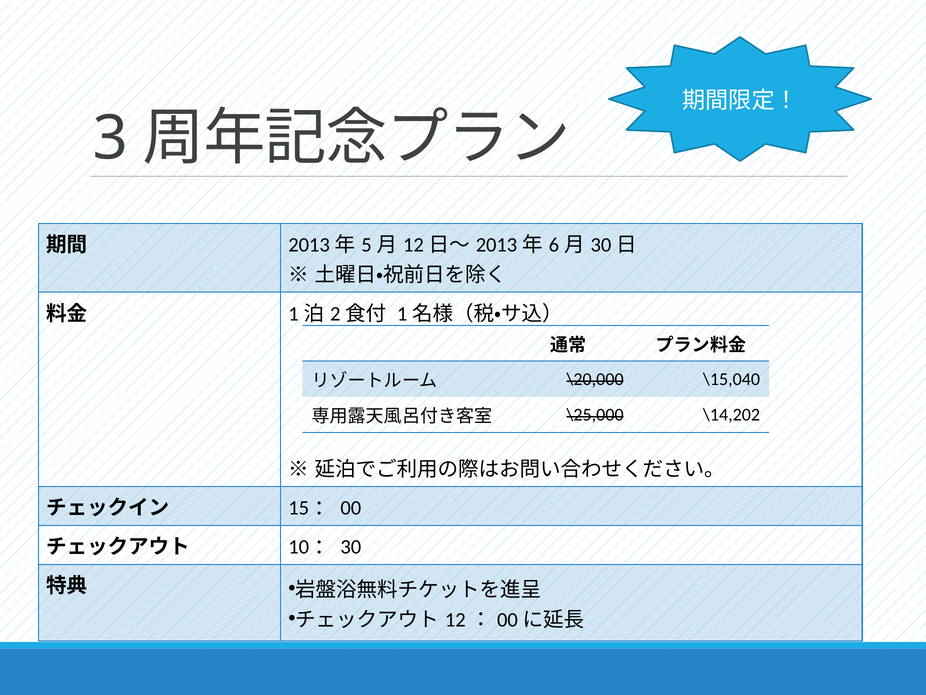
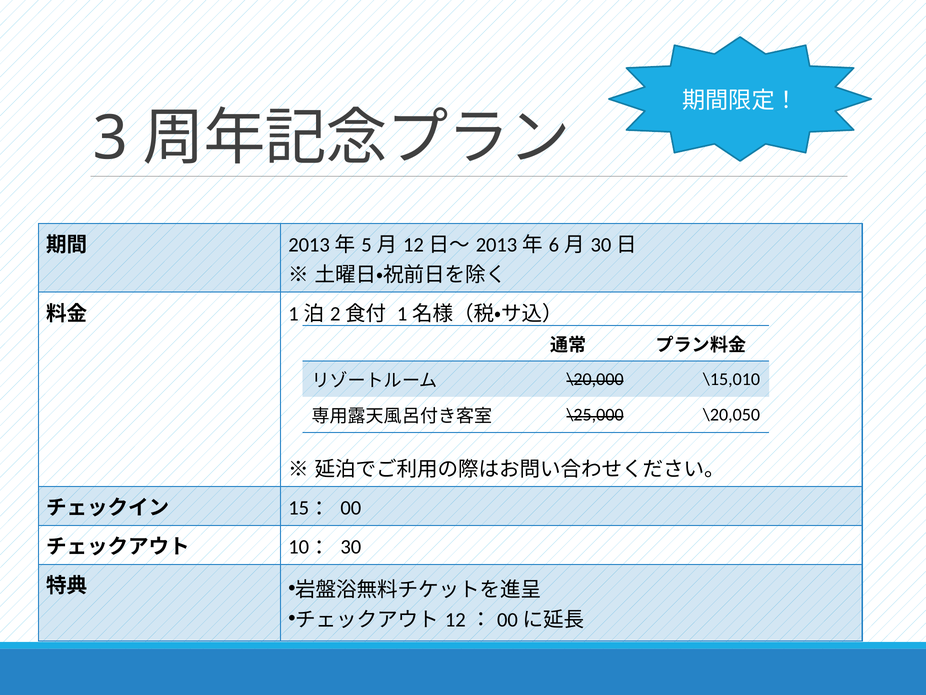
\15,040: \15,040 -> \15,010
\14,202: \14,202 -> \20,050
